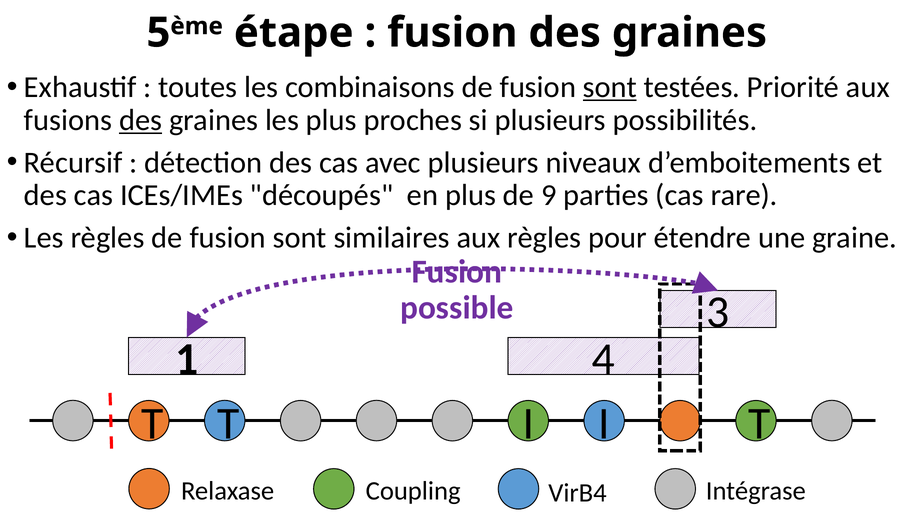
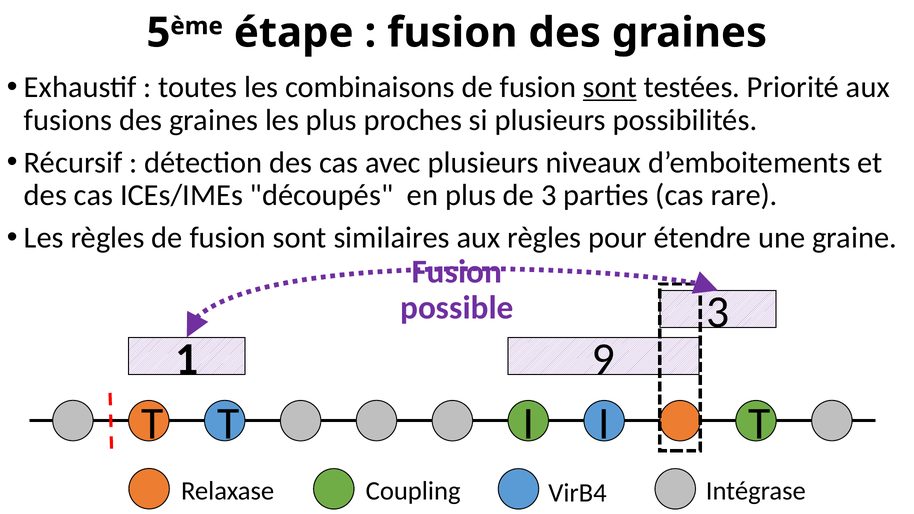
des at (141, 120) underline: present -> none
de 9: 9 -> 3
4: 4 -> 9
